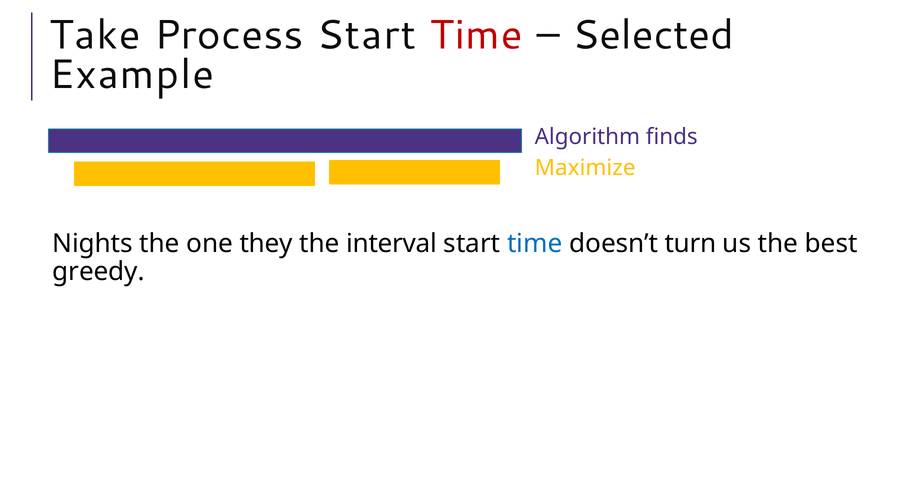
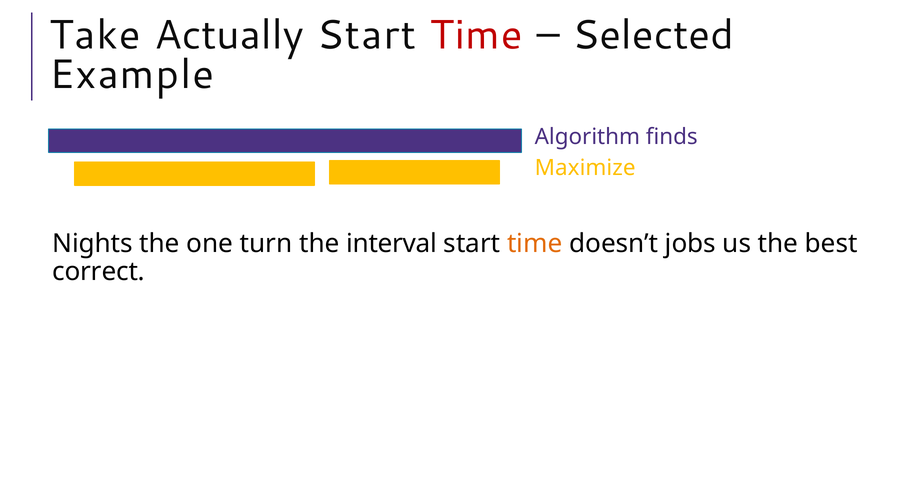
Process: Process -> Actually
they: they -> turn
time at (535, 244) colour: blue -> orange
turn: turn -> jobs
greedy: greedy -> correct
